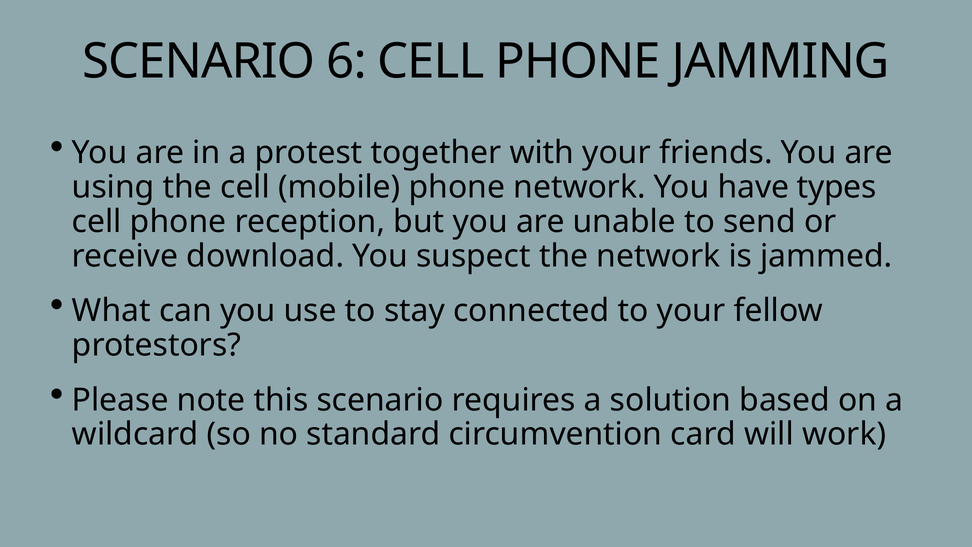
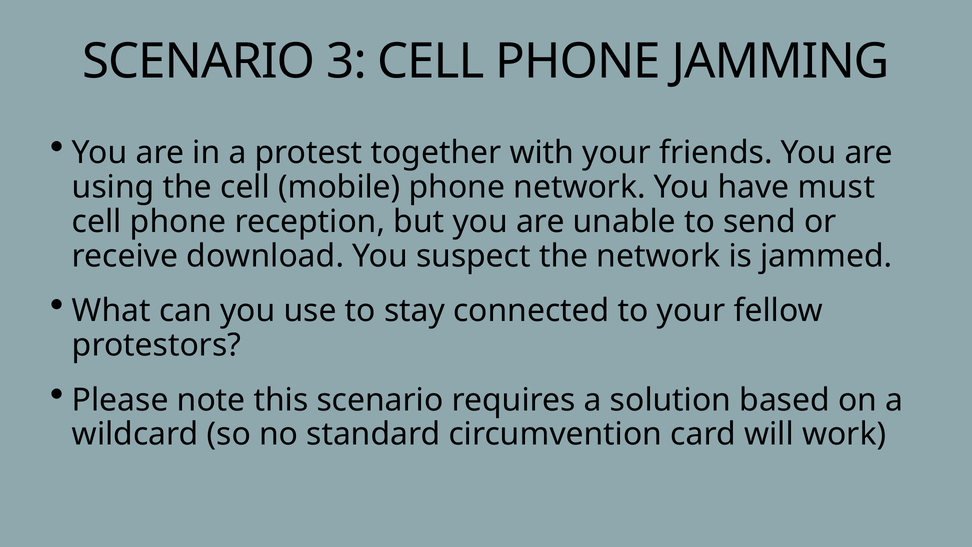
6: 6 -> 3
types: types -> must
